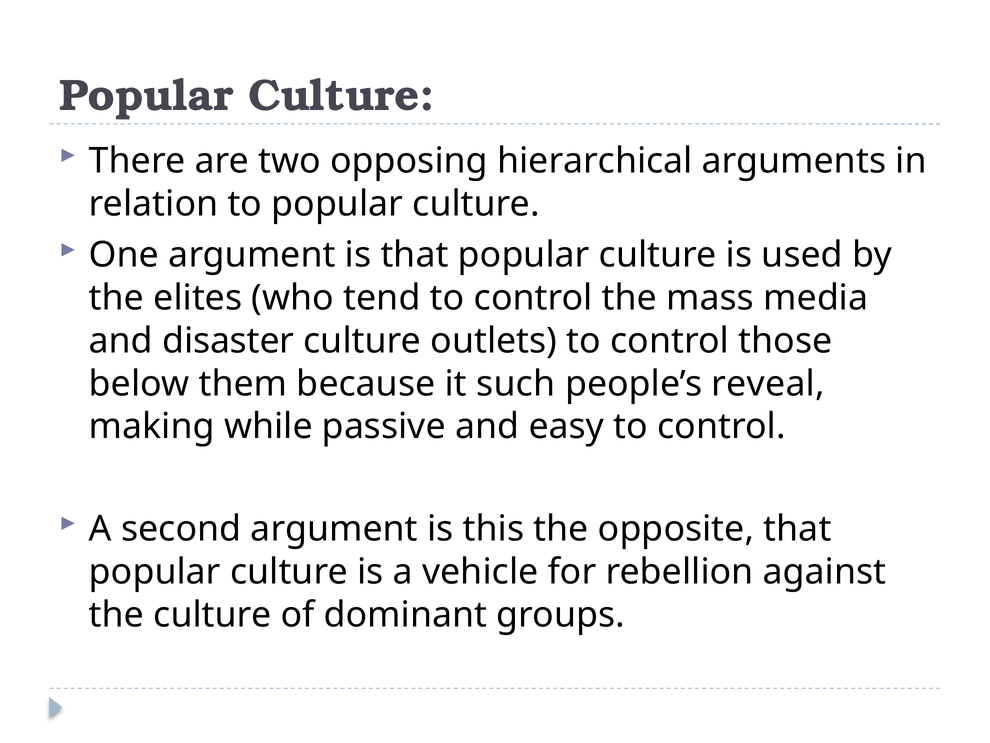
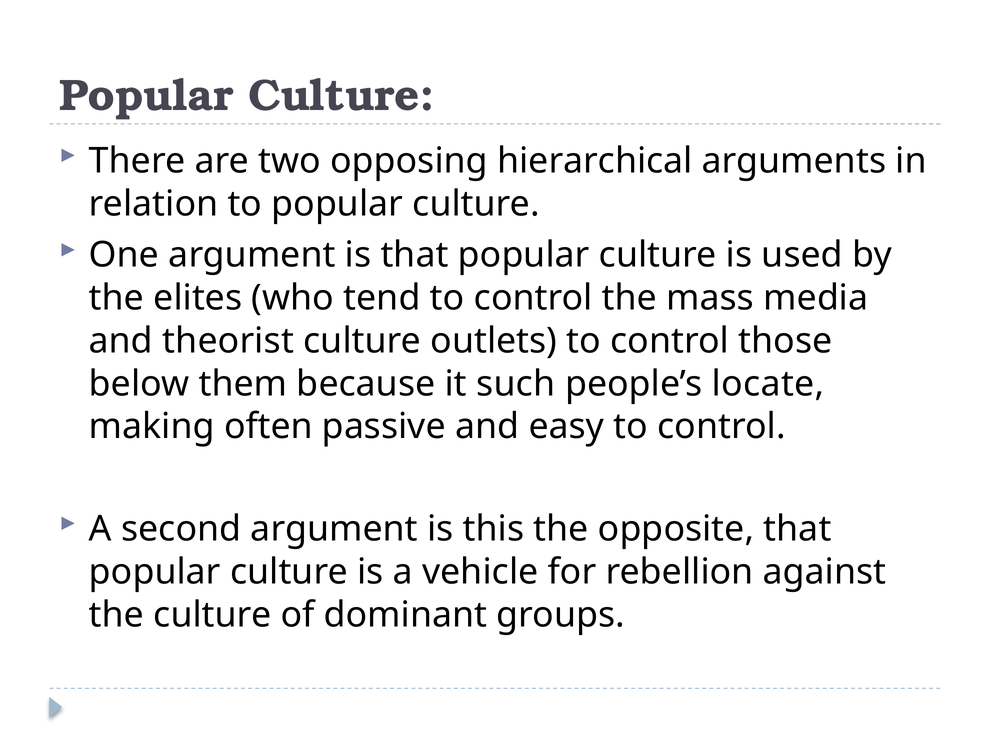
disaster: disaster -> theorist
reveal: reveal -> locate
while: while -> often
